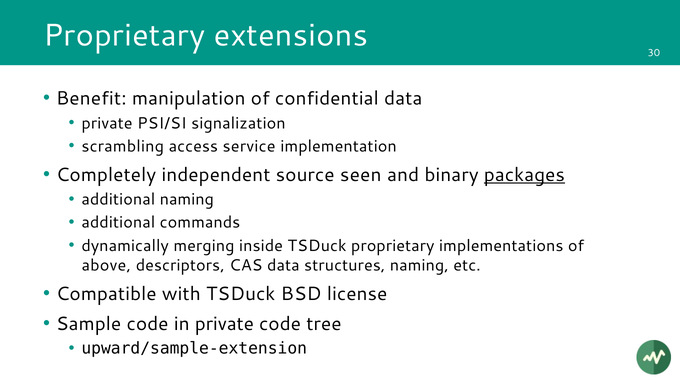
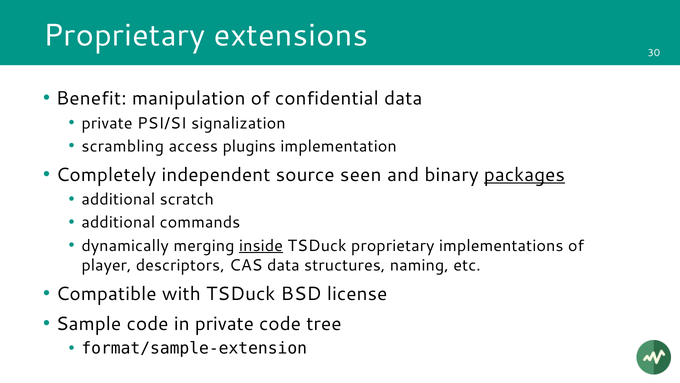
service: service -> plugins
additional naming: naming -> scratch
inside underline: none -> present
above: above -> player
upward/sample-extension: upward/sample-extension -> format/sample-extension
